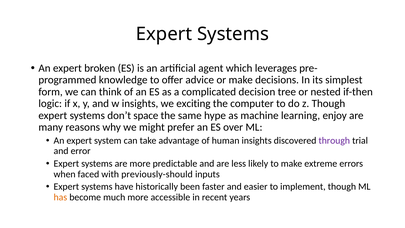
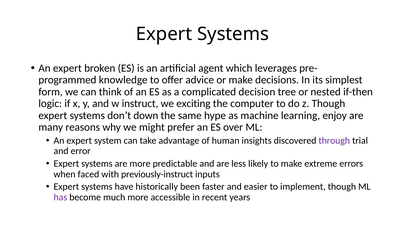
w insights: insights -> instruct
space: space -> down
previously-should: previously-should -> previously-instruct
has colour: orange -> purple
